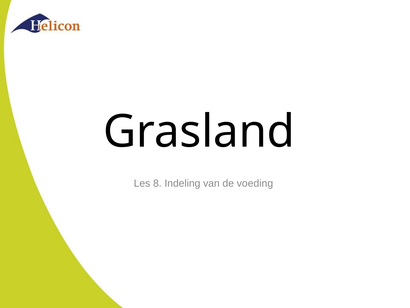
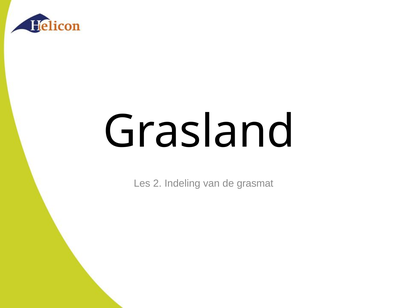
8: 8 -> 2
voeding: voeding -> grasmat
